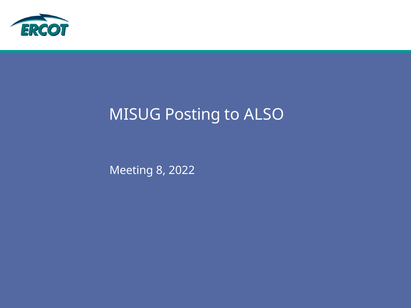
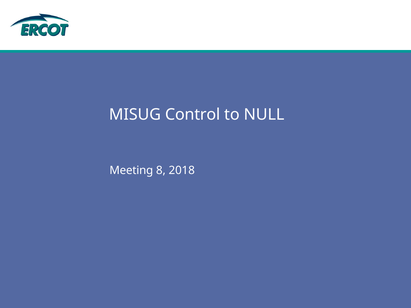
Posting: Posting -> Control
ALSO: ALSO -> NULL
2022: 2022 -> 2018
